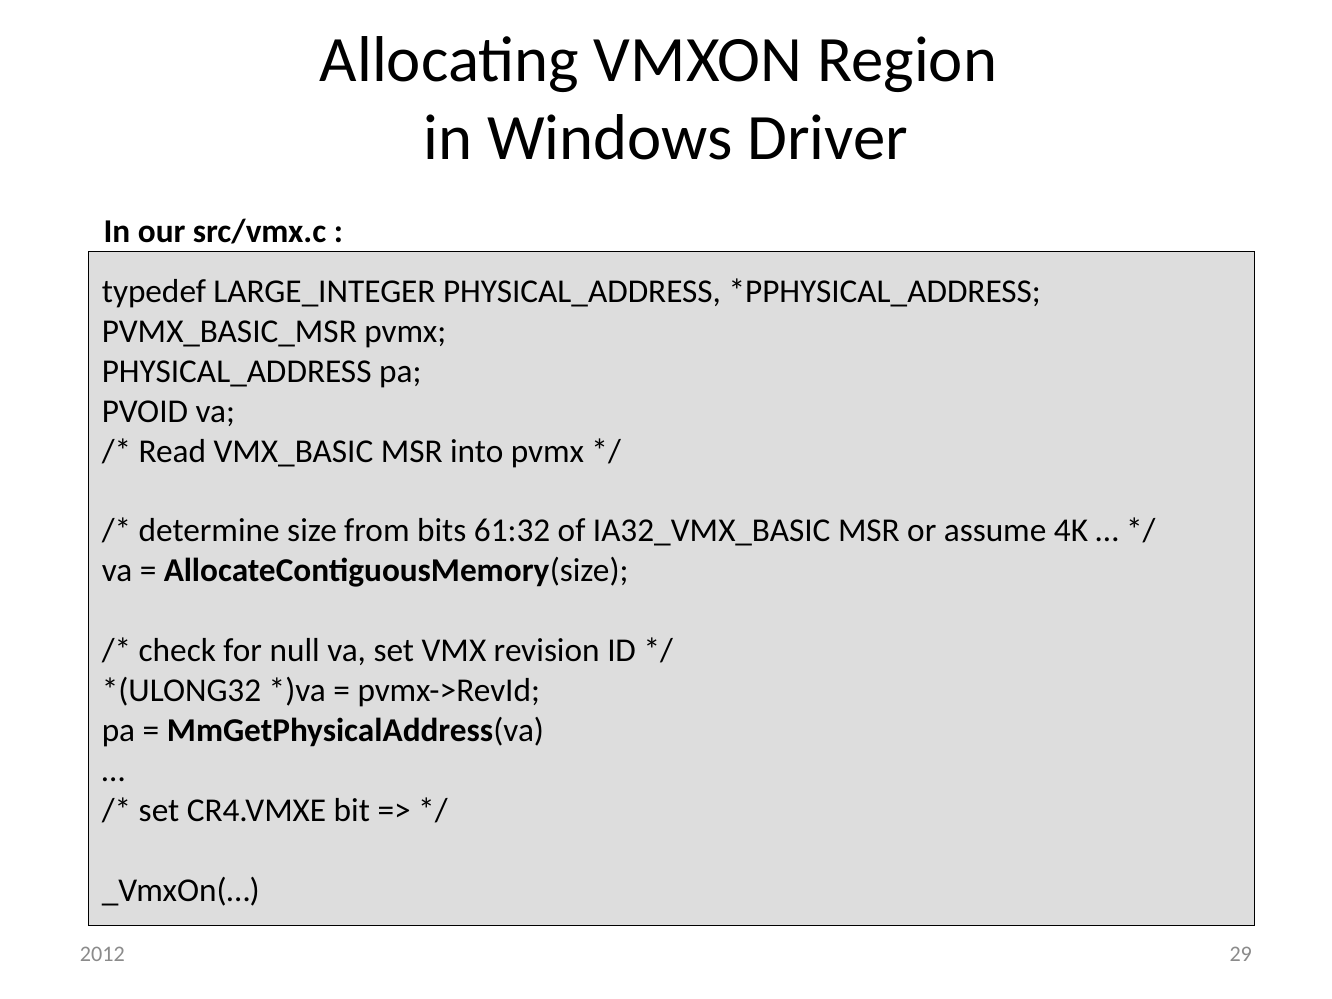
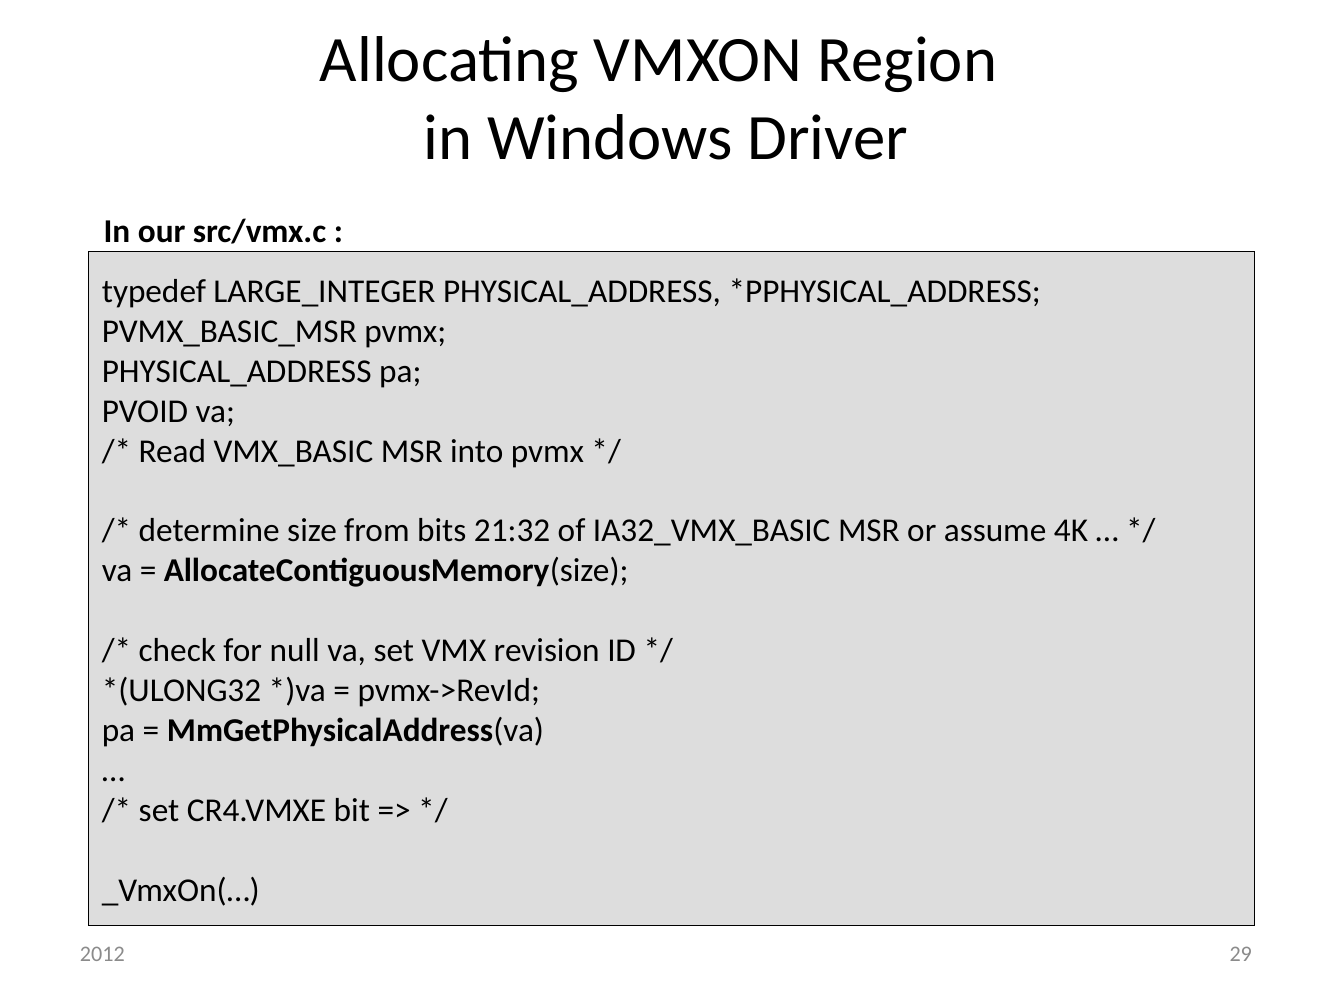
61:32: 61:32 -> 21:32
